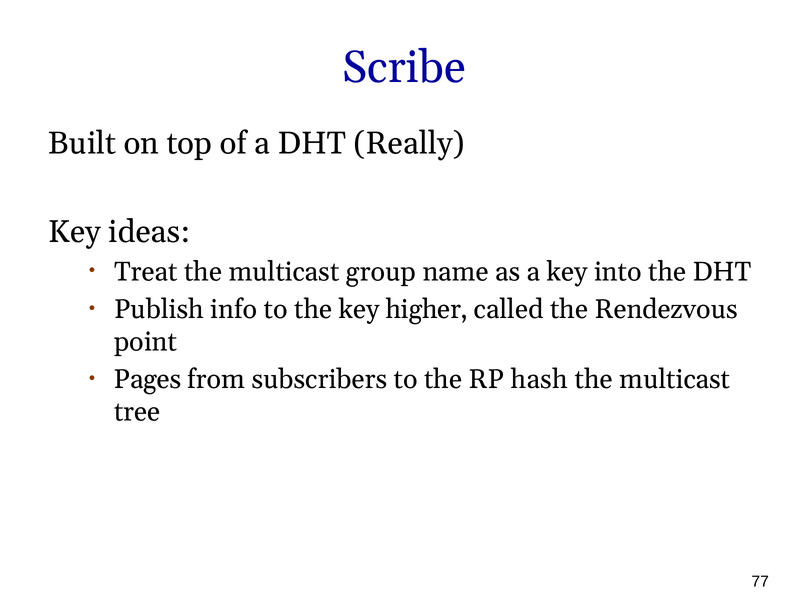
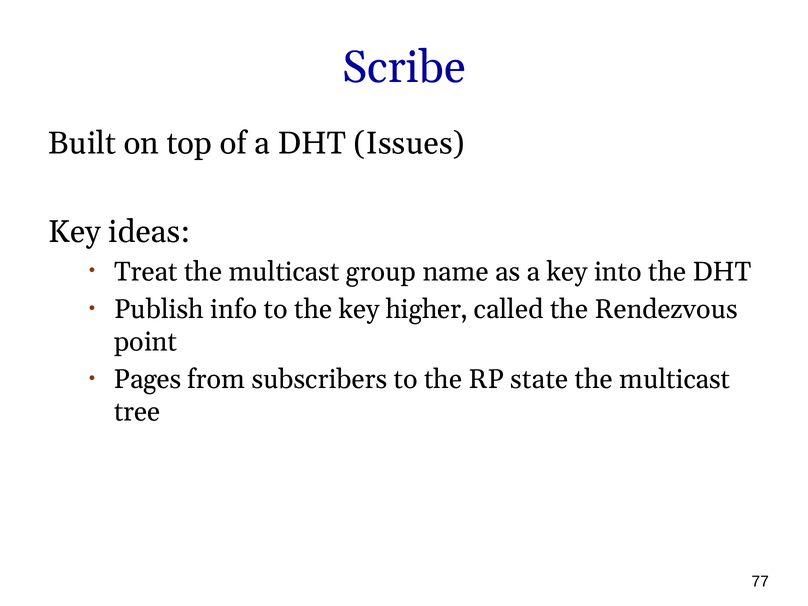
Really: Really -> Issues
hash: hash -> state
